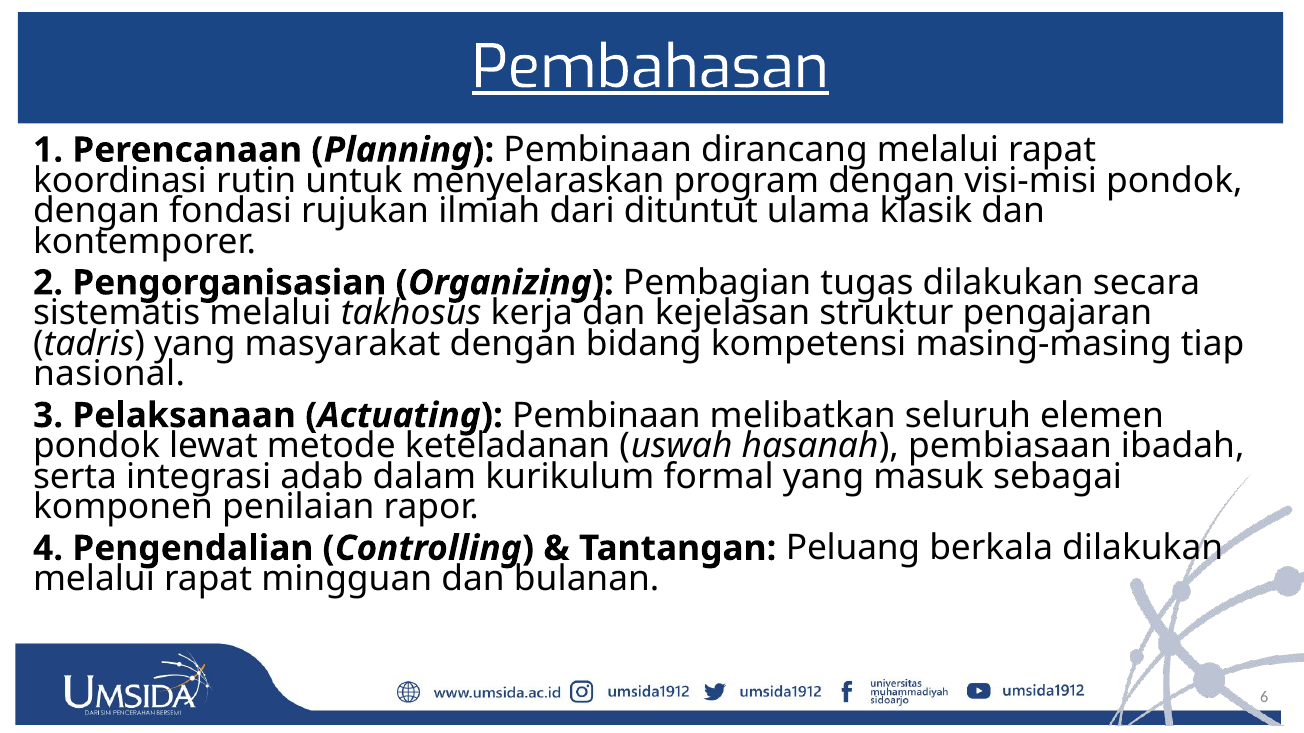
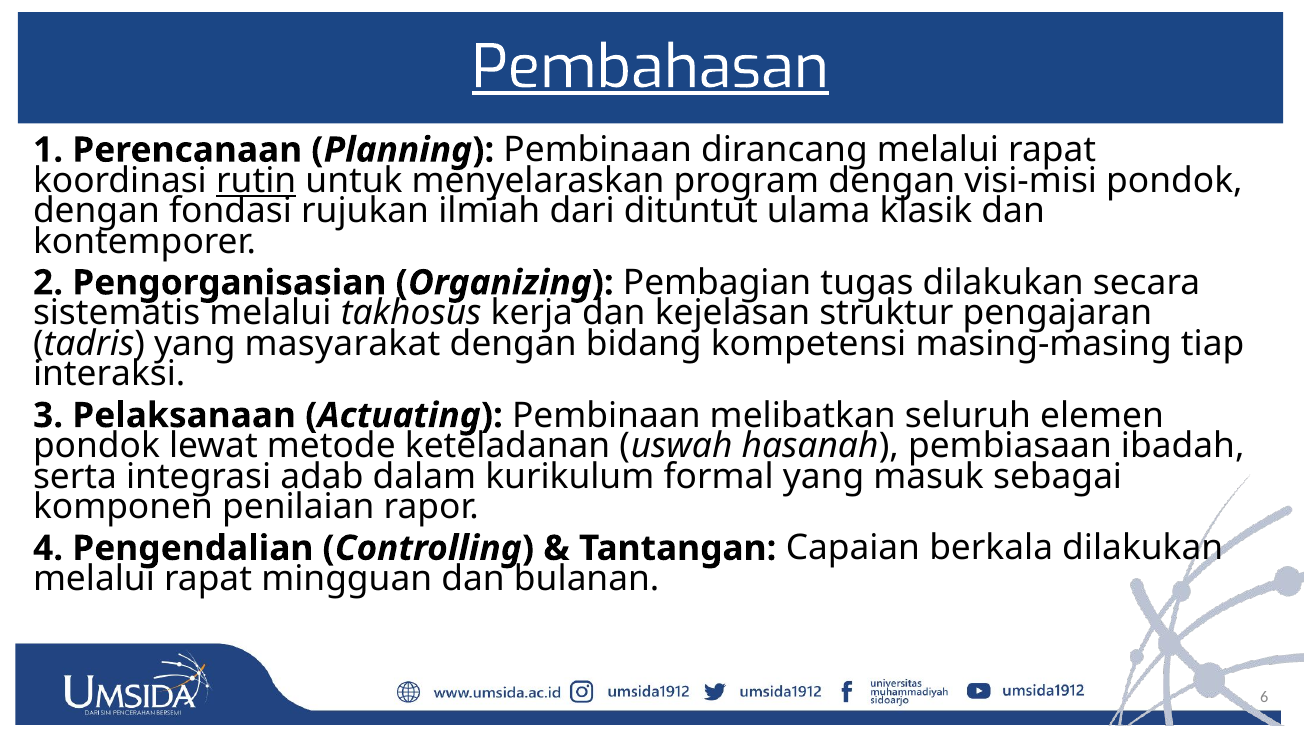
rutin underline: none -> present
nasional: nasional -> interaksi
Peluang: Peluang -> Capaian
